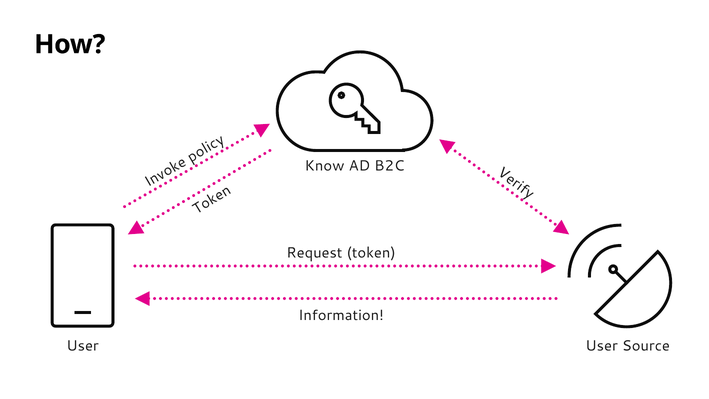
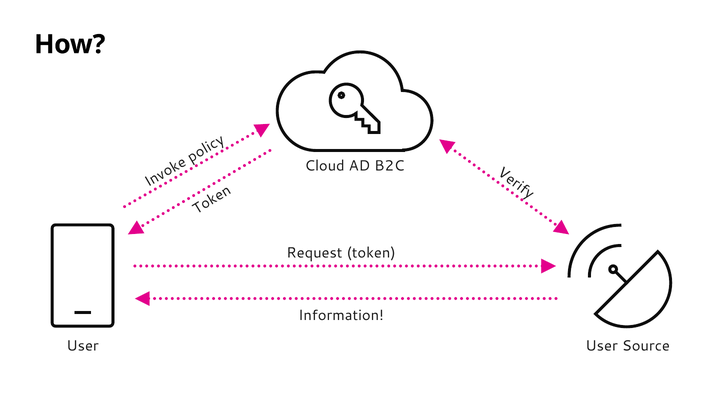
Know: Know -> Cloud
